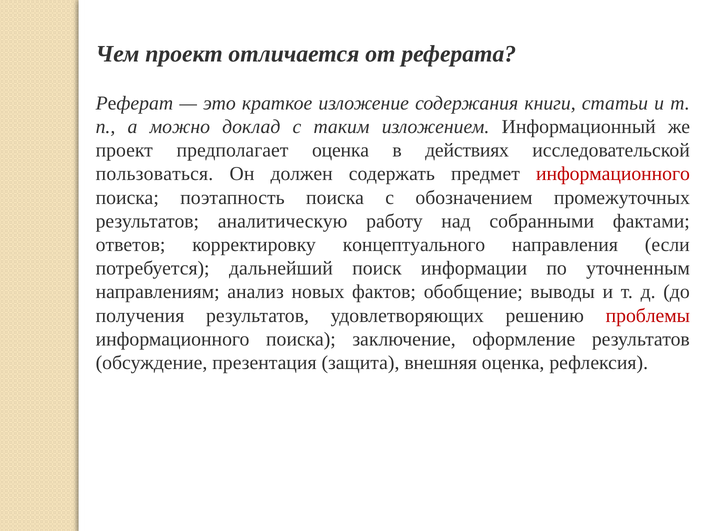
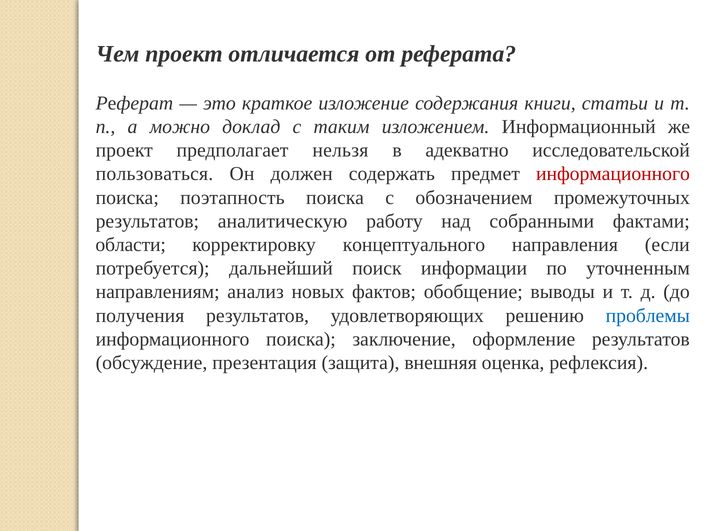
предполагает оценка: оценка -> нельзя
действиях: действиях -> адекватно
ответов: ответов -> области
проблемы colour: red -> blue
